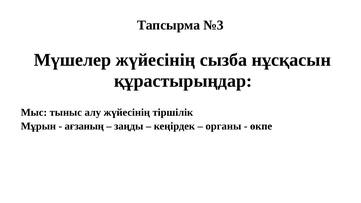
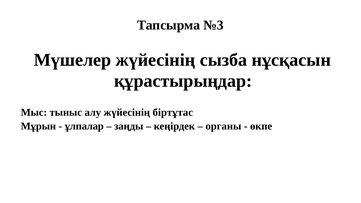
тіршілік: тіршілік -> біртұтас
ағзаның: ағзаның -> ұлпалар
